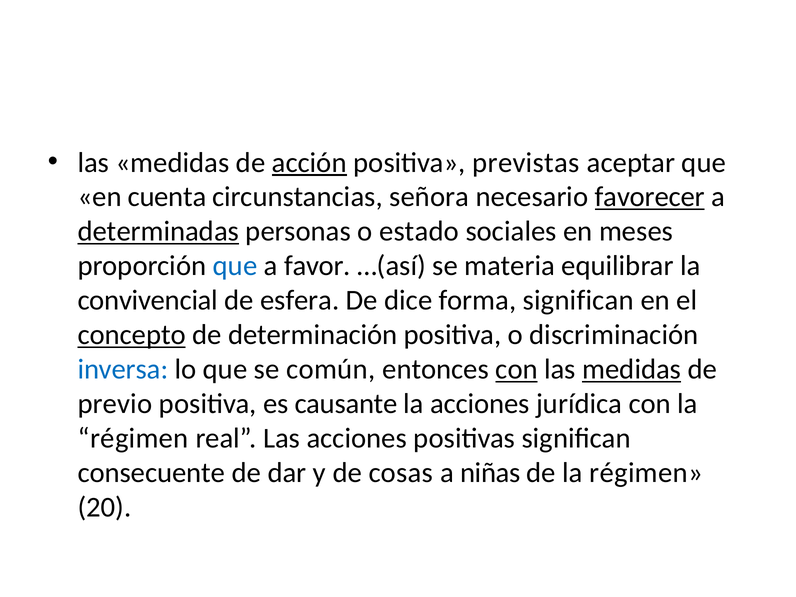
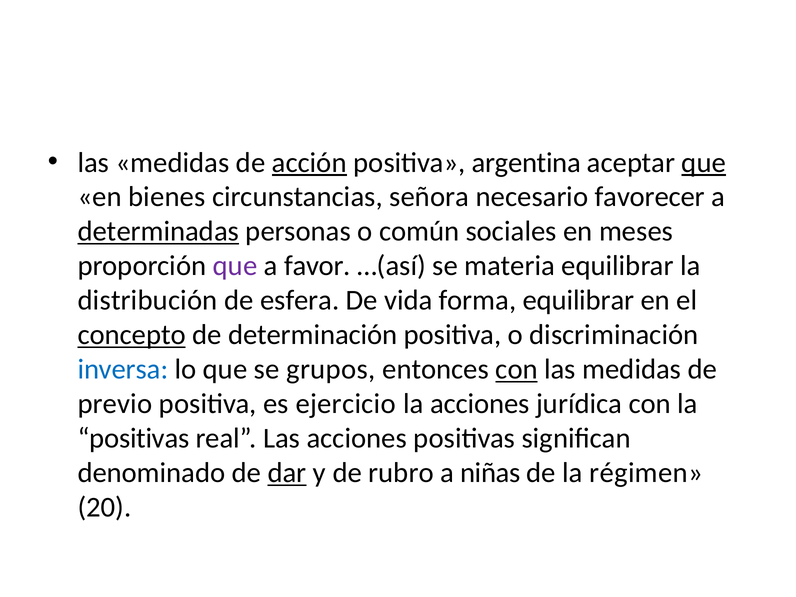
previstas: previstas -> argentina
que at (704, 163) underline: none -> present
cuenta: cuenta -> bienes
favorecer underline: present -> none
estado: estado -> común
que at (235, 266) colour: blue -> purple
convivencial: convivencial -> distribución
dice: dice -> vida
forma significan: significan -> equilibrar
común: común -> grupos
medidas at (632, 369) underline: present -> none
causante: causante -> ejercicio
régimen at (133, 438): régimen -> positivas
consecuente: consecuente -> denominado
dar underline: none -> present
cosas: cosas -> rubro
